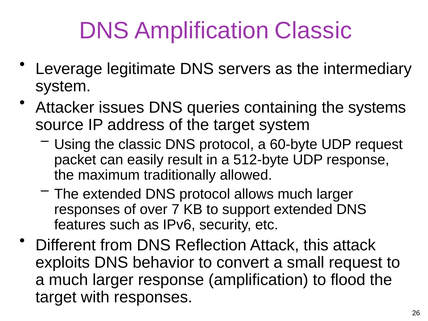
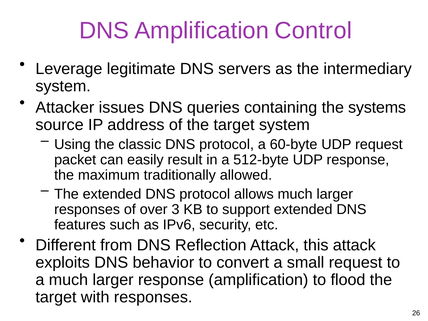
Amplification Classic: Classic -> Control
7: 7 -> 3
